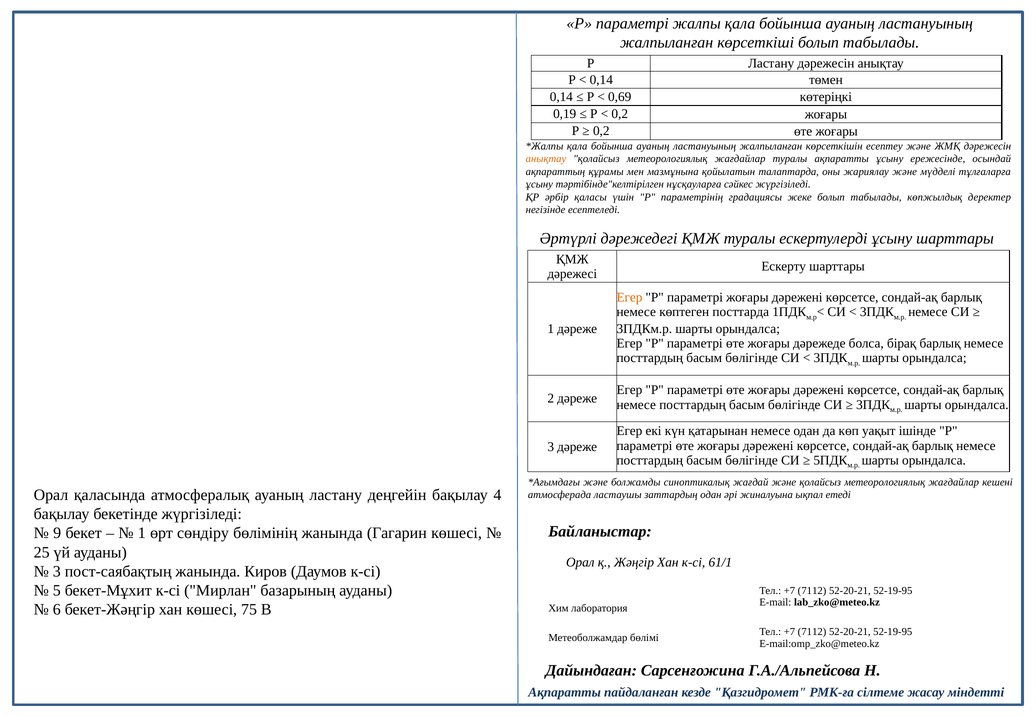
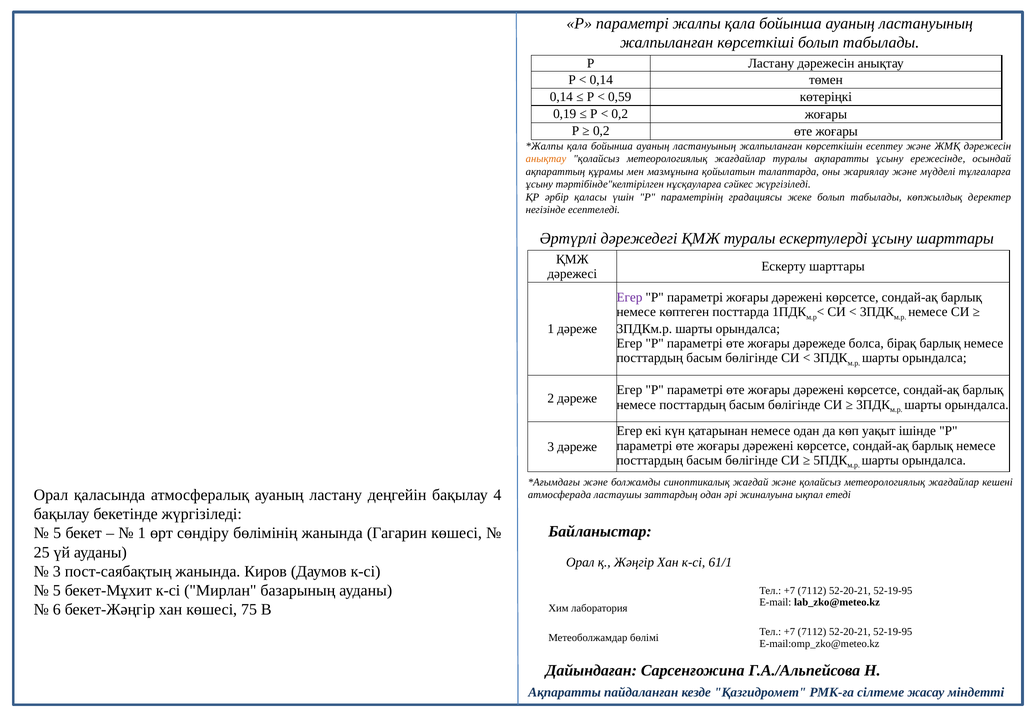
0,69: 0,69 -> 0,59
Егер at (630, 298) colour: orange -> purple
9 at (57, 533): 9 -> 5
